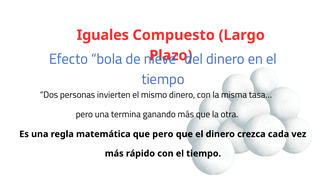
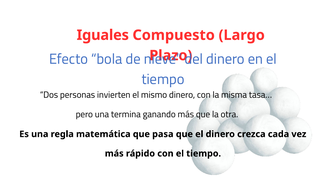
que pero: pero -> pasa
